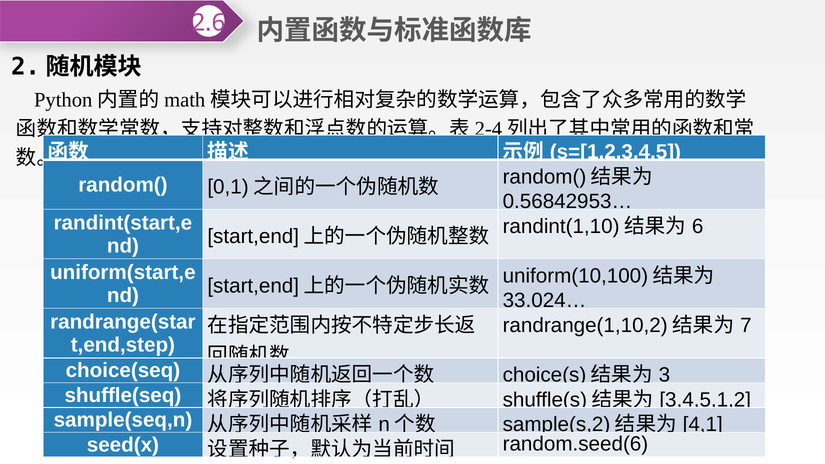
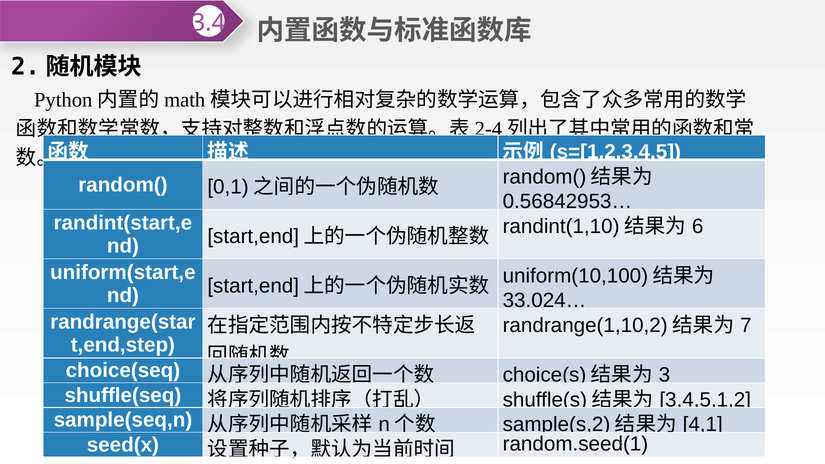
2.6: 2.6 -> 3.4
random.seed(6: random.seed(6 -> random.seed(1
